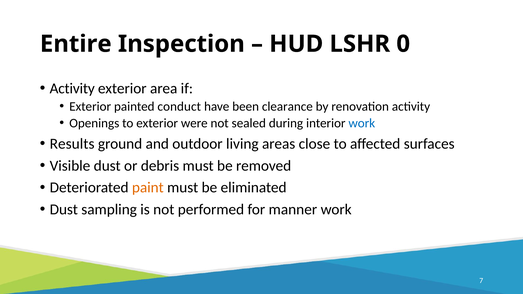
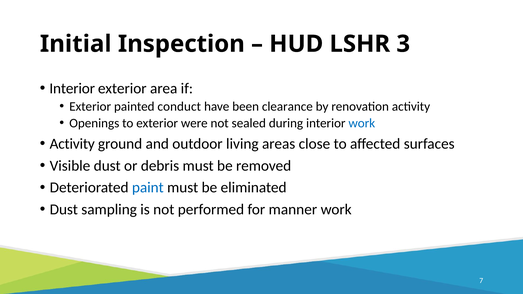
Entire: Entire -> Initial
0: 0 -> 3
Activity at (72, 88): Activity -> Interior
Results at (72, 144): Results -> Activity
paint colour: orange -> blue
